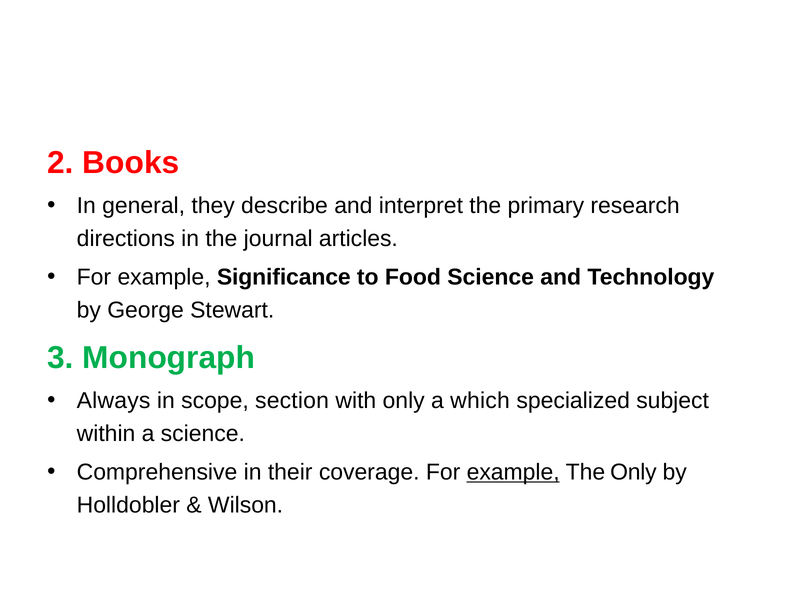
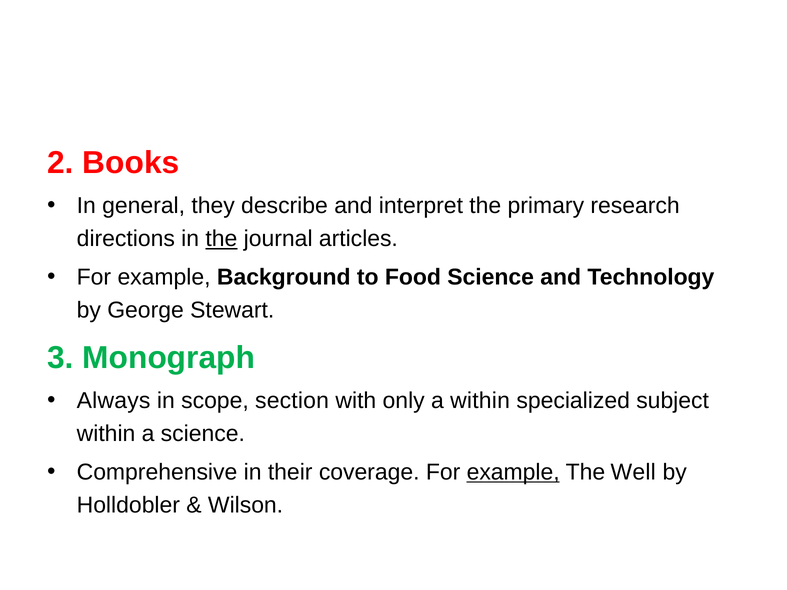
the at (221, 239) underline: none -> present
Significance: Significance -> Background
a which: which -> within
The Only: Only -> Well
